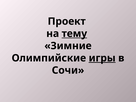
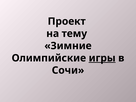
тему underline: present -> none
